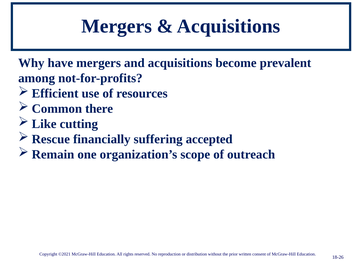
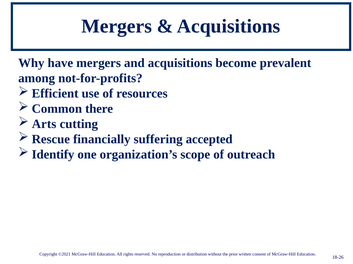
Like: Like -> Arts
Remain: Remain -> Identify
